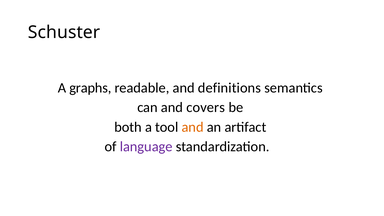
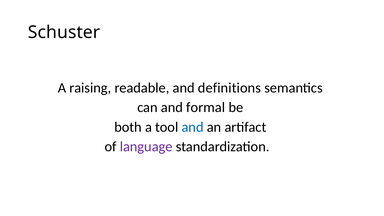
graphs: graphs -> raising
covers: covers -> formal
and at (193, 127) colour: orange -> blue
